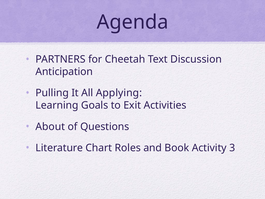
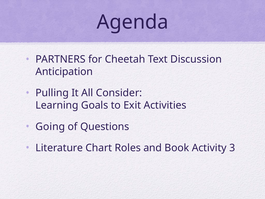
Applying: Applying -> Consider
About: About -> Going
